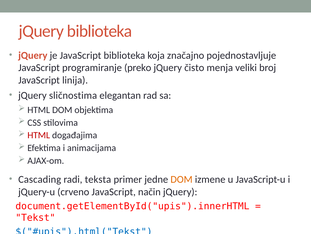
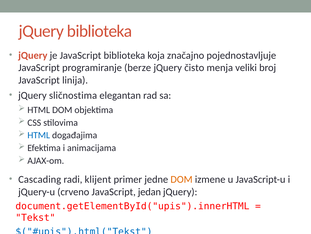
preko: preko -> berze
HTML at (39, 135) colour: red -> blue
teksta: teksta -> klijent
način: način -> jedan
